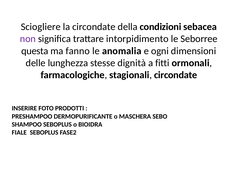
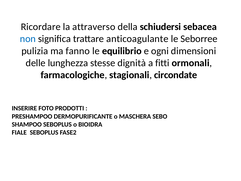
Sciogliere: Sciogliere -> Ricordare
la circondate: circondate -> attraverso
condizioni: condizioni -> schiudersi
non colour: purple -> blue
intorpidimento: intorpidimento -> anticoagulante
questa: questa -> pulizia
anomalia: anomalia -> equilibrio
